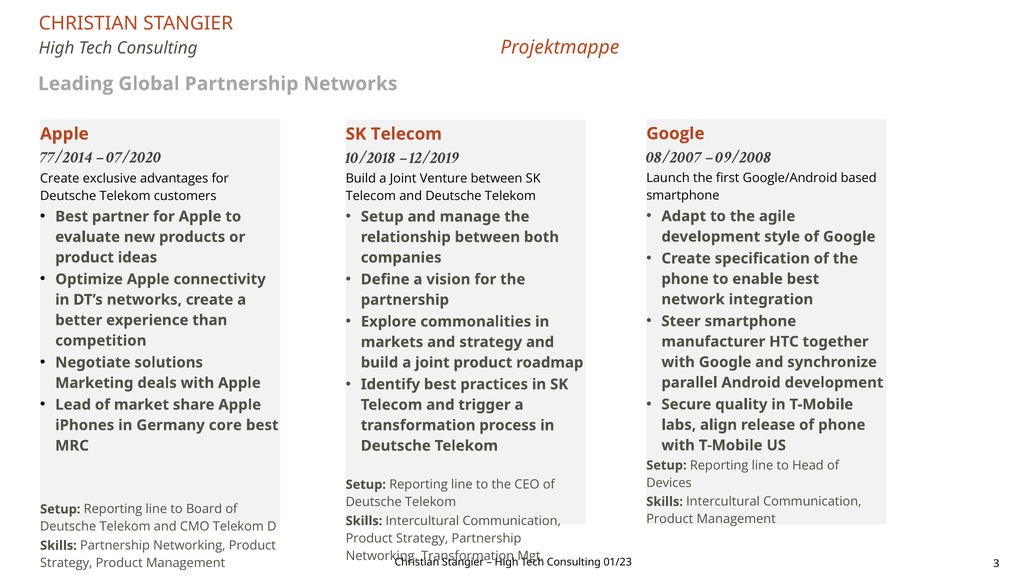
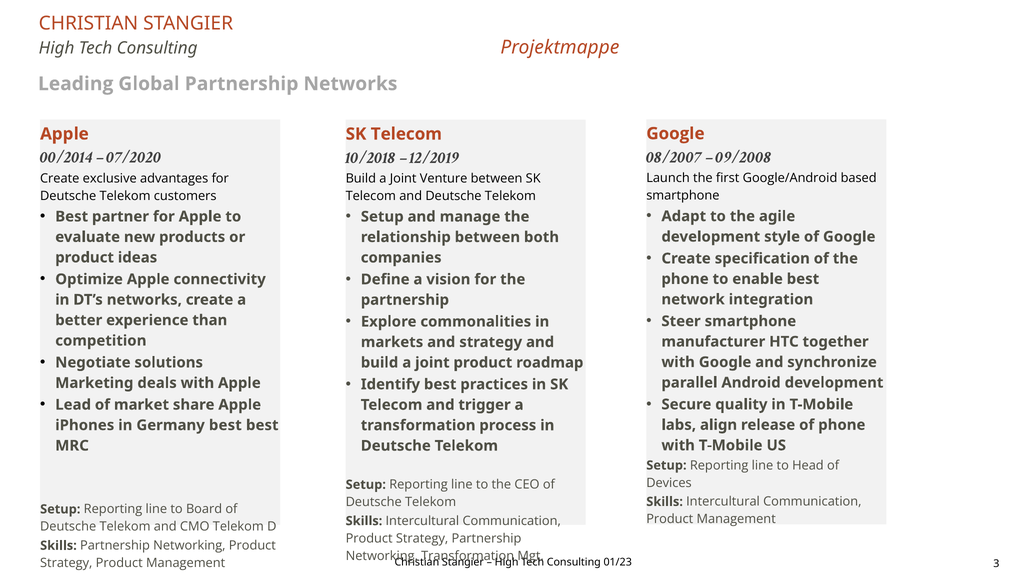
77/2014: 77/2014 -> 00/2014
Germany core: core -> best
